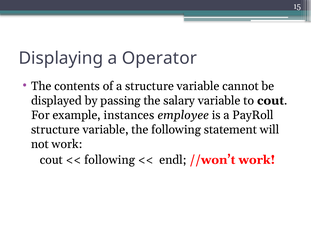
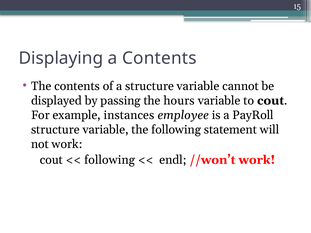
a Operator: Operator -> Contents
salary: salary -> hours
